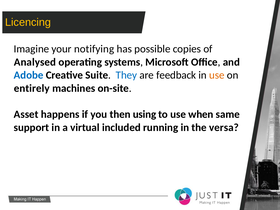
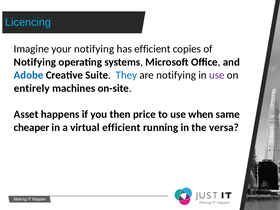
Licencing colour: yellow -> light blue
has possible: possible -> efficient
Analysed at (35, 62): Analysed -> Notifying
are feedback: feedback -> notifying
use at (217, 75) colour: orange -> purple
using: using -> price
support: support -> cheaper
virtual included: included -> efficient
